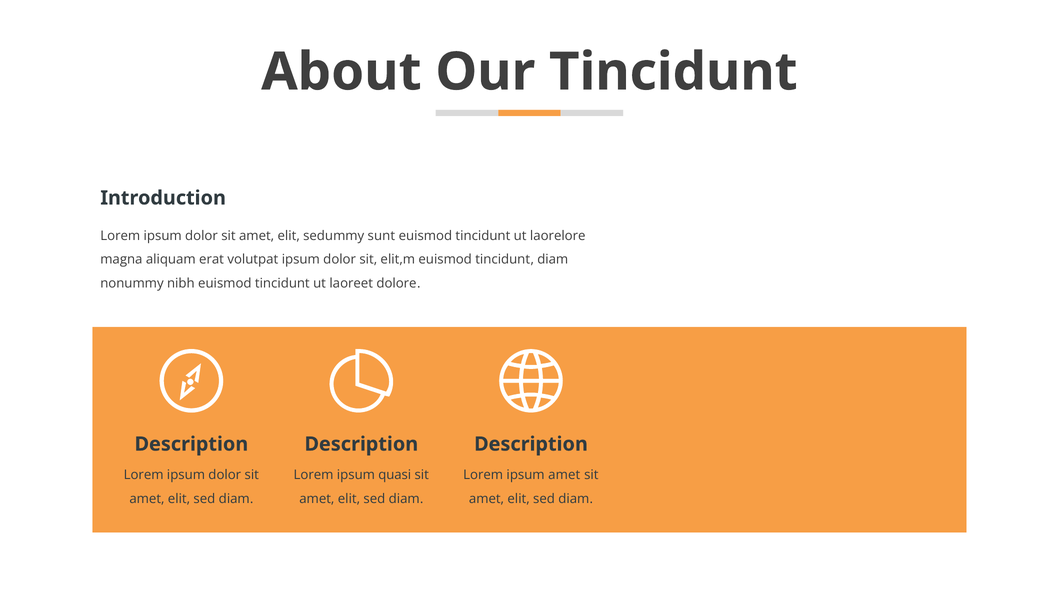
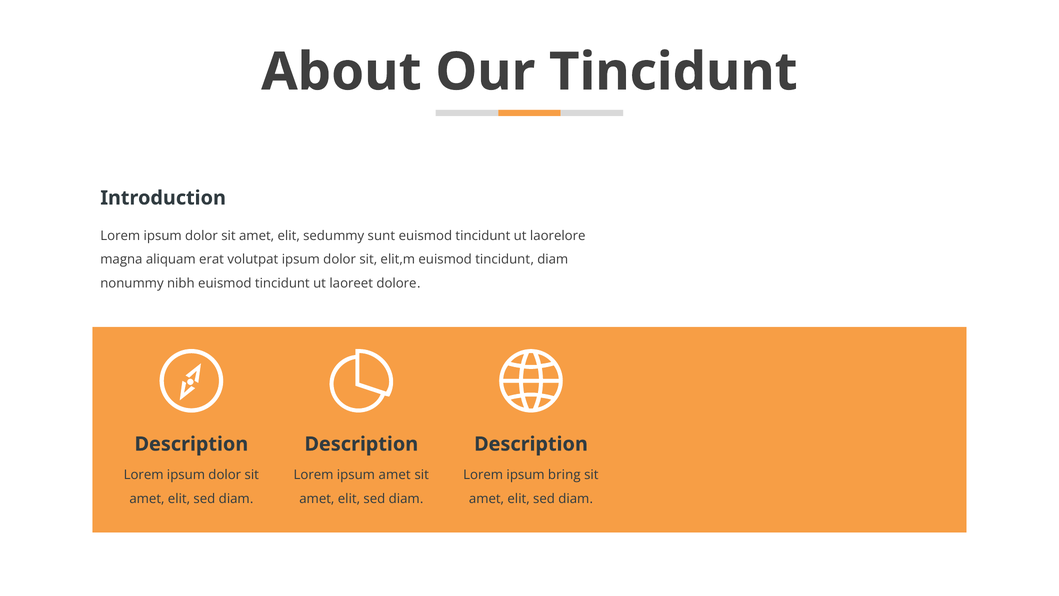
ipsum quasi: quasi -> amet
ipsum amet: amet -> bring
